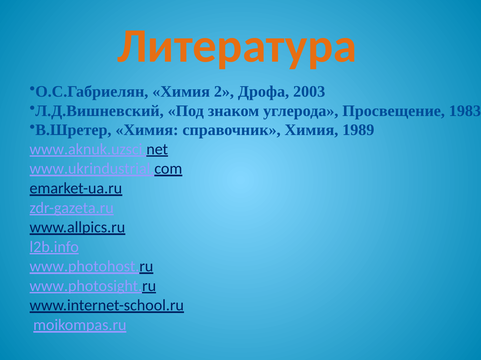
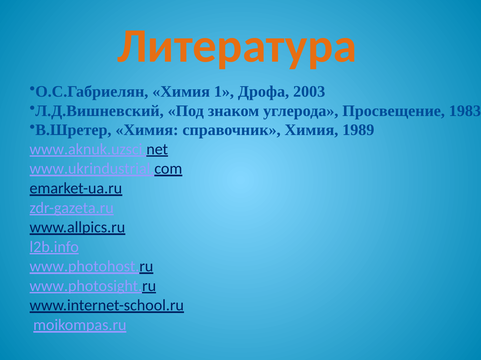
2: 2 -> 1
